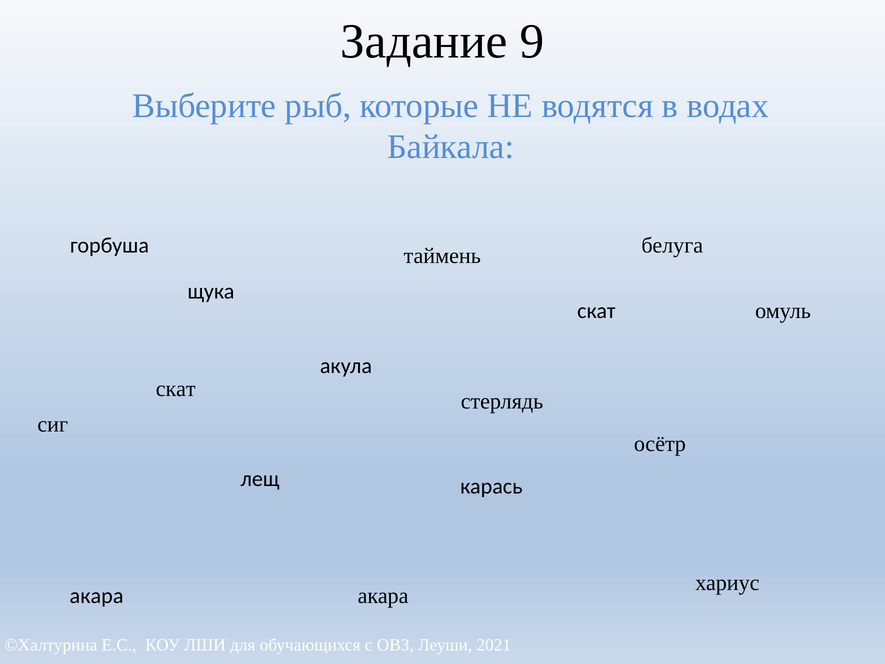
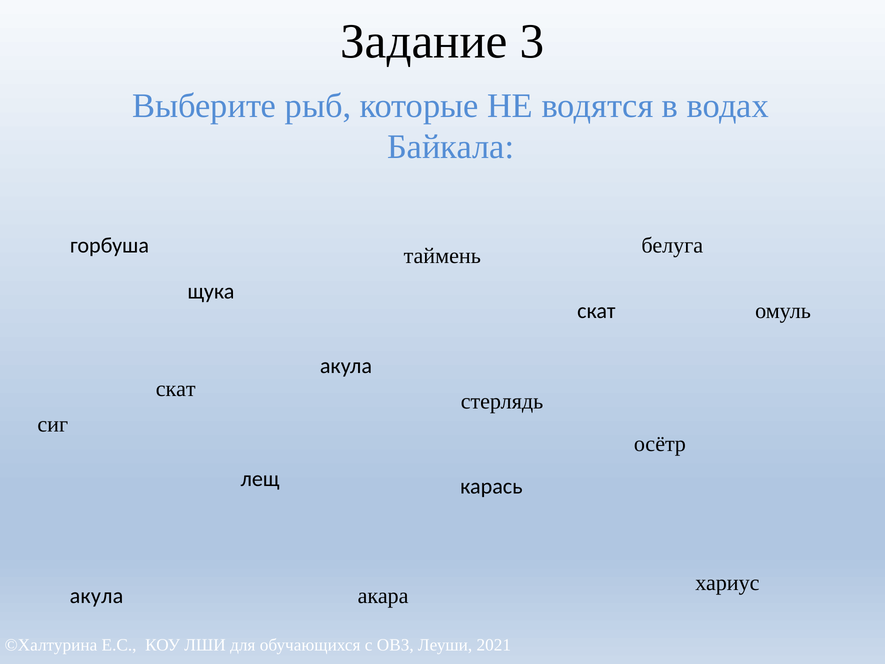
9: 9 -> 3
акара at (97, 596): акара -> акула
